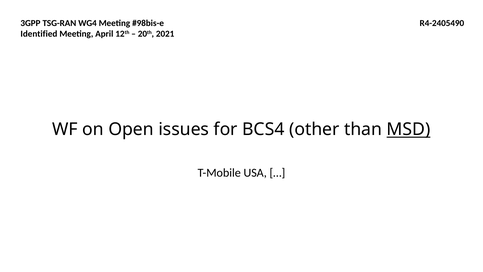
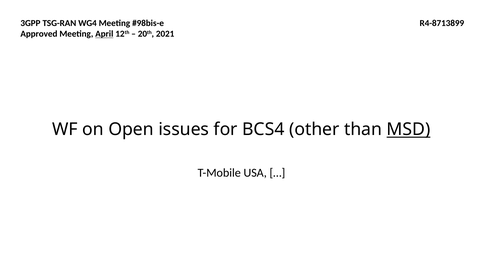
R4-2405490: R4-2405490 -> R4-8713899
Identified: Identified -> Approved
April underline: none -> present
